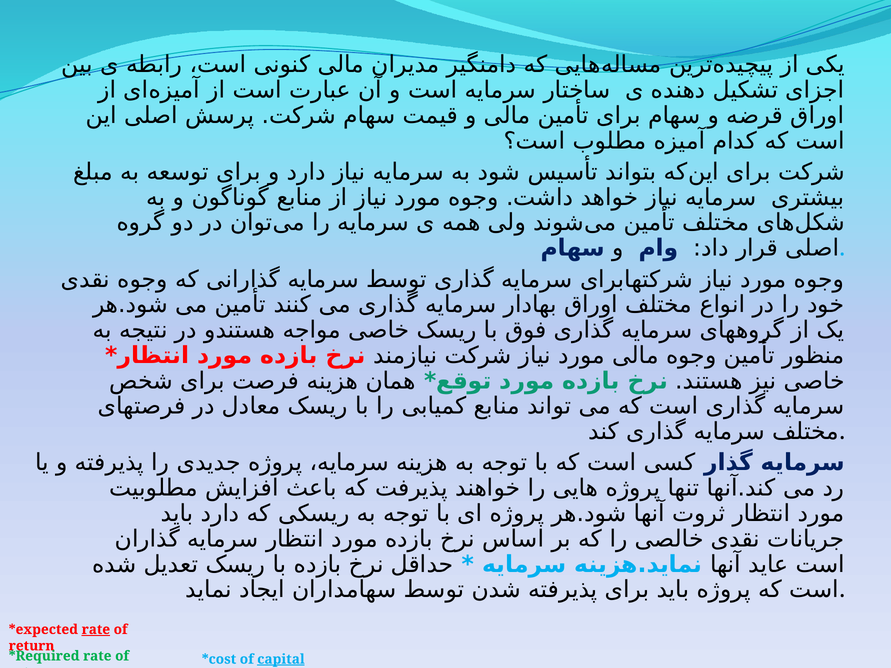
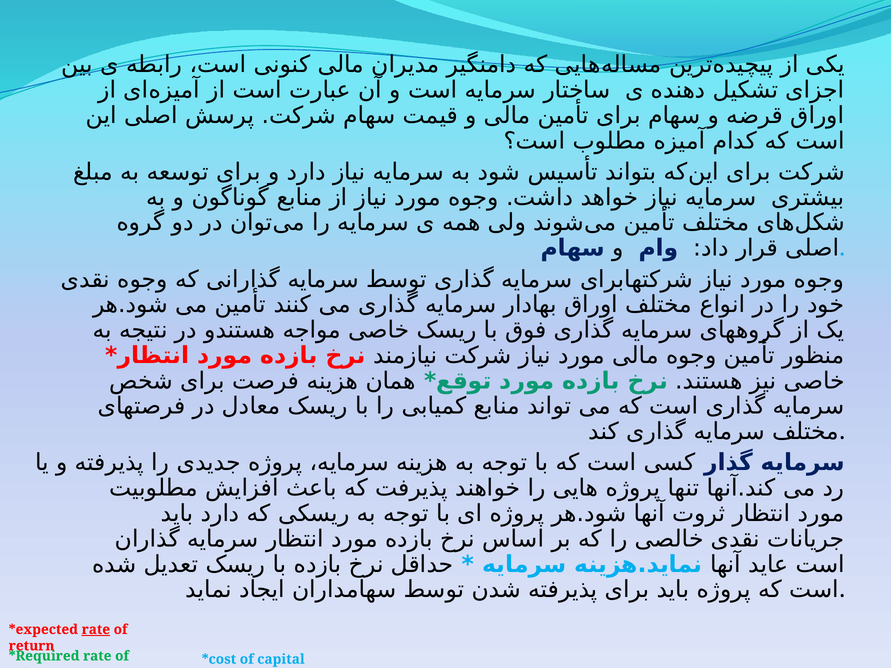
capital underline: present -> none
